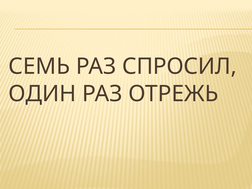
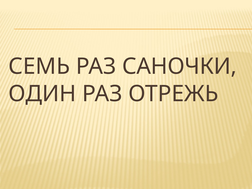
СПРОСИЛ: СПРОСИЛ -> САНОЧКИ
